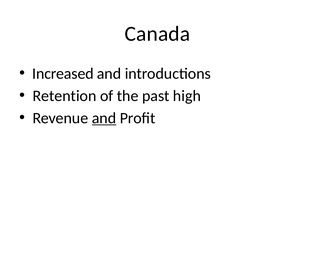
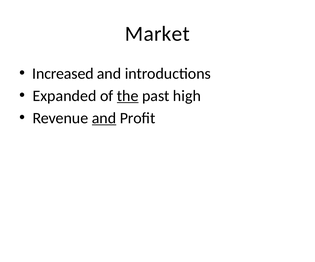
Canada: Canada -> Market
Retention: Retention -> Expanded
the underline: none -> present
